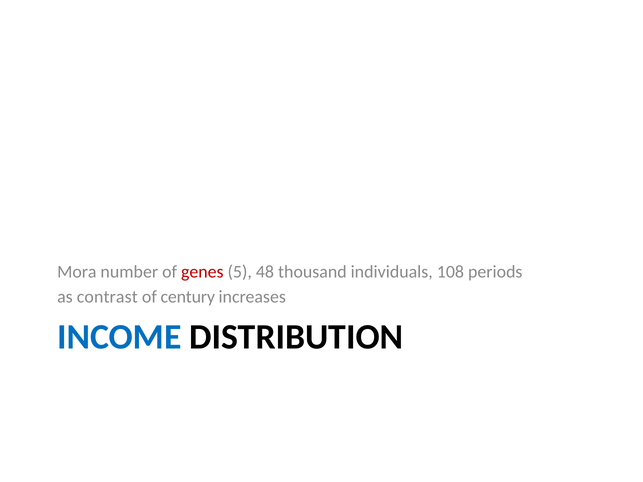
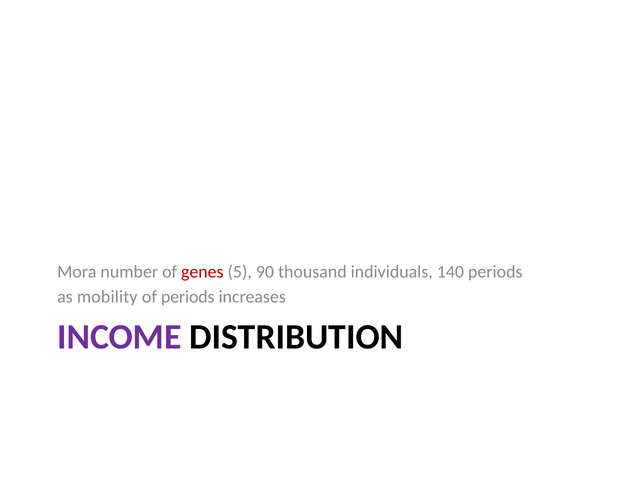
48: 48 -> 90
108: 108 -> 140
contrast: contrast -> mobility
of century: century -> periods
INCOME colour: blue -> purple
